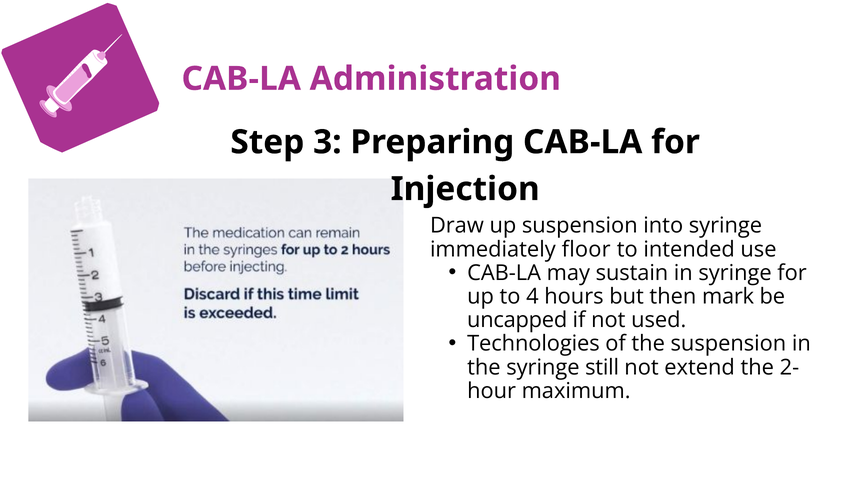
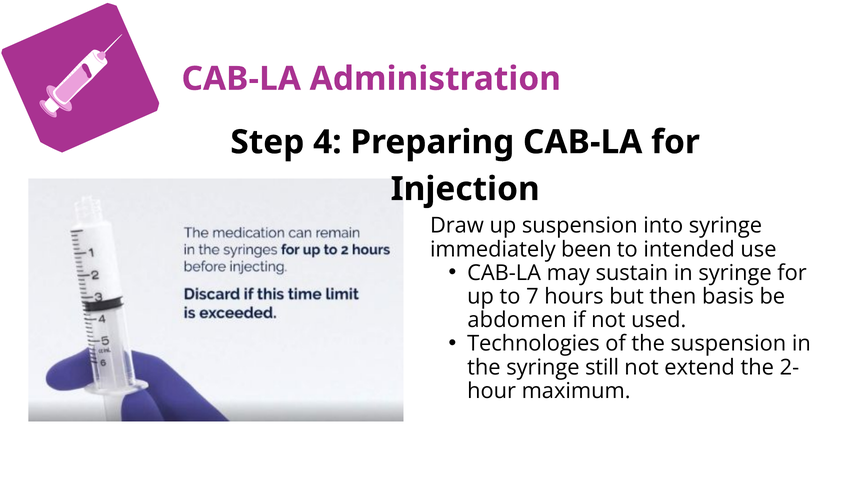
3: 3 -> 4
floor: floor -> been
4: 4 -> 7
mark: mark -> basis
uncapped: uncapped -> abdomen
